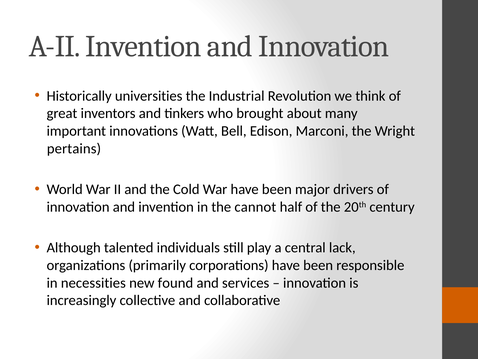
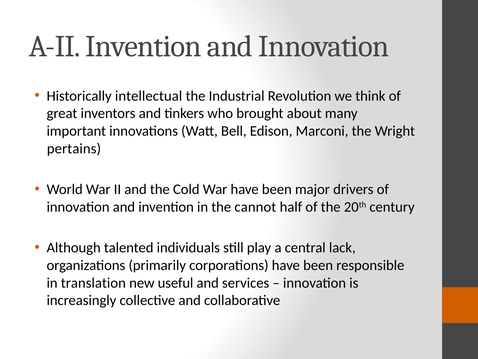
universities: universities -> intellectual
necessities: necessities -> translation
found: found -> useful
